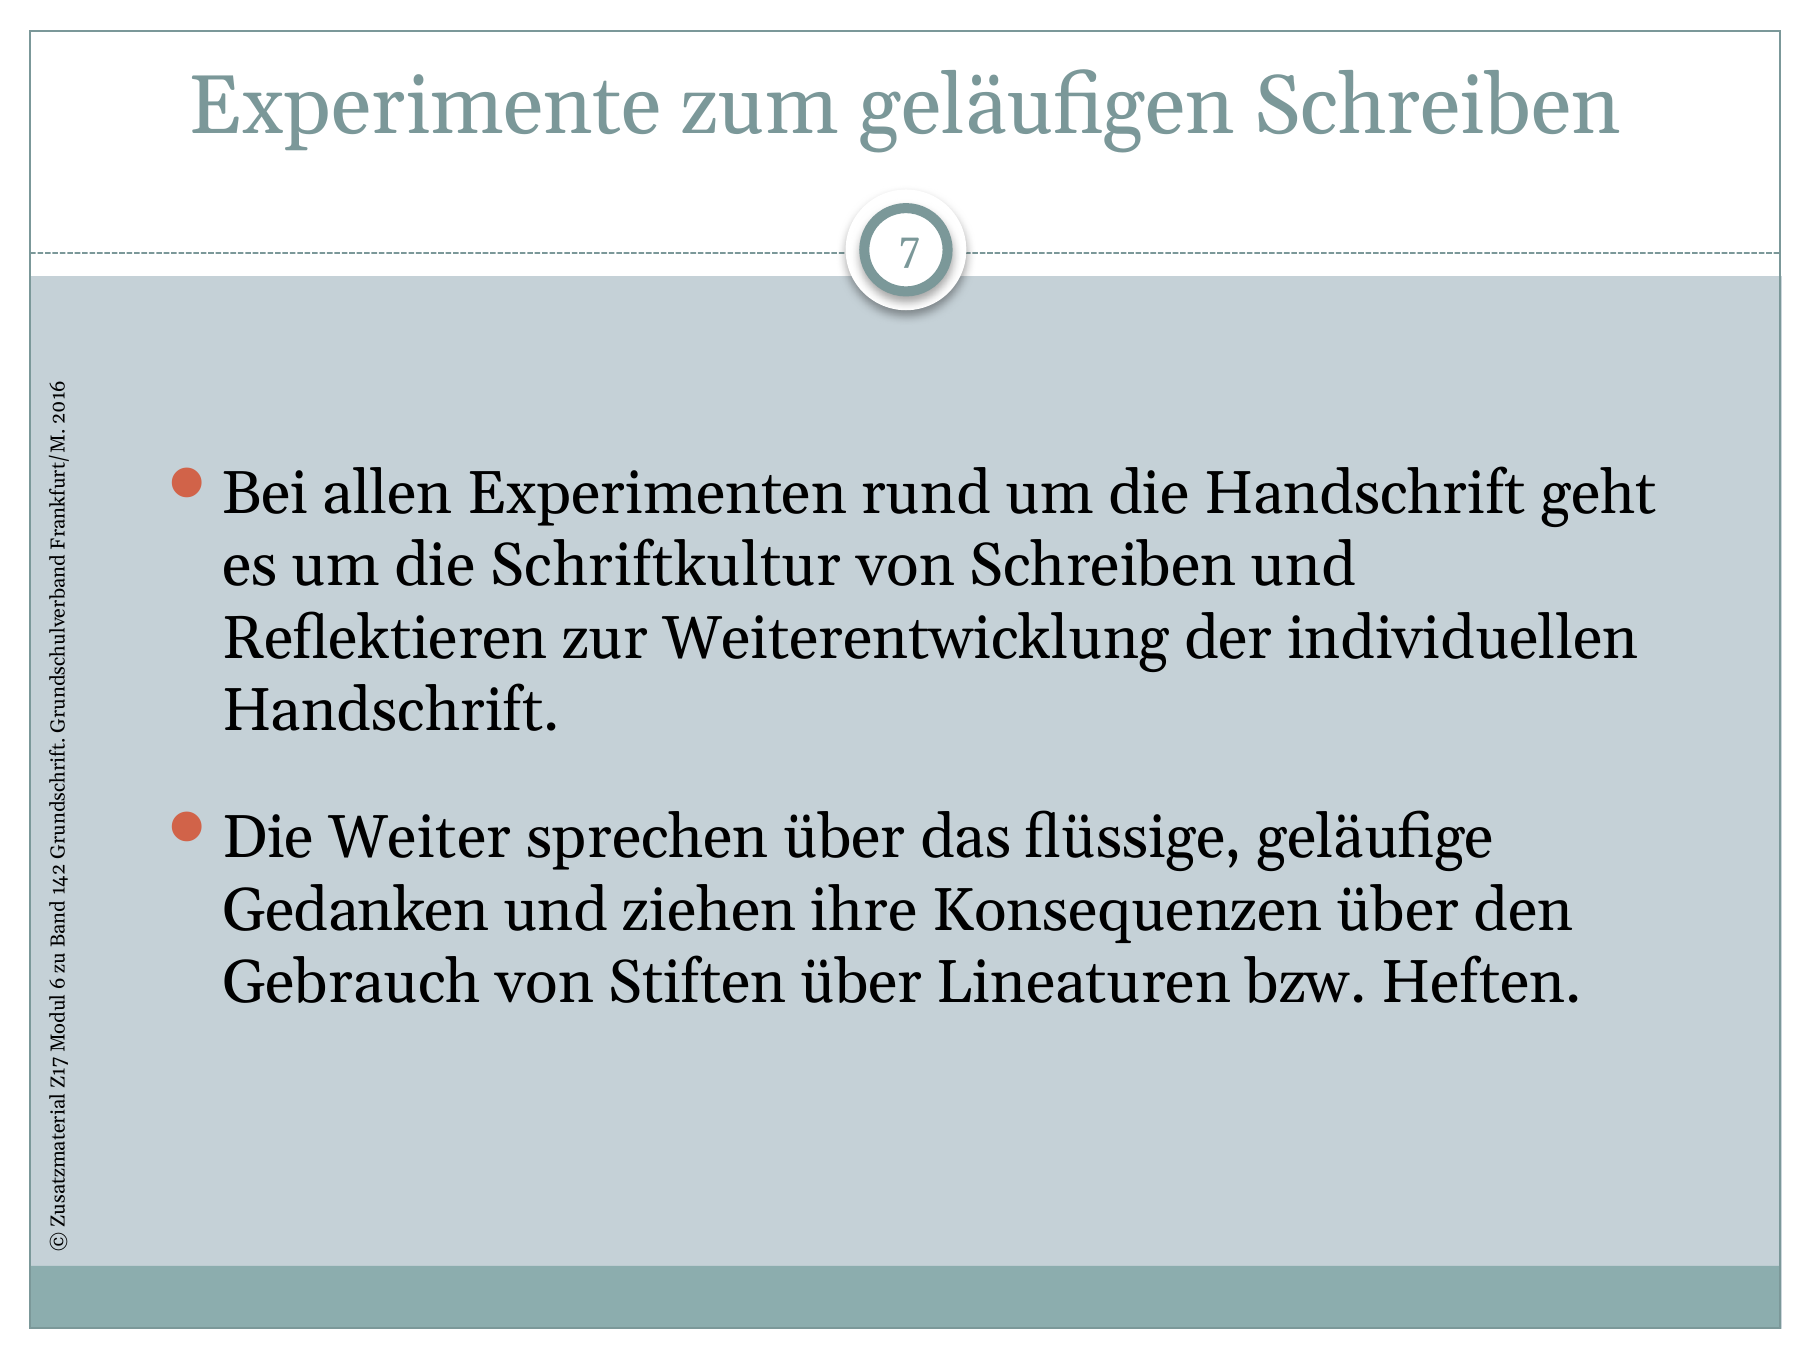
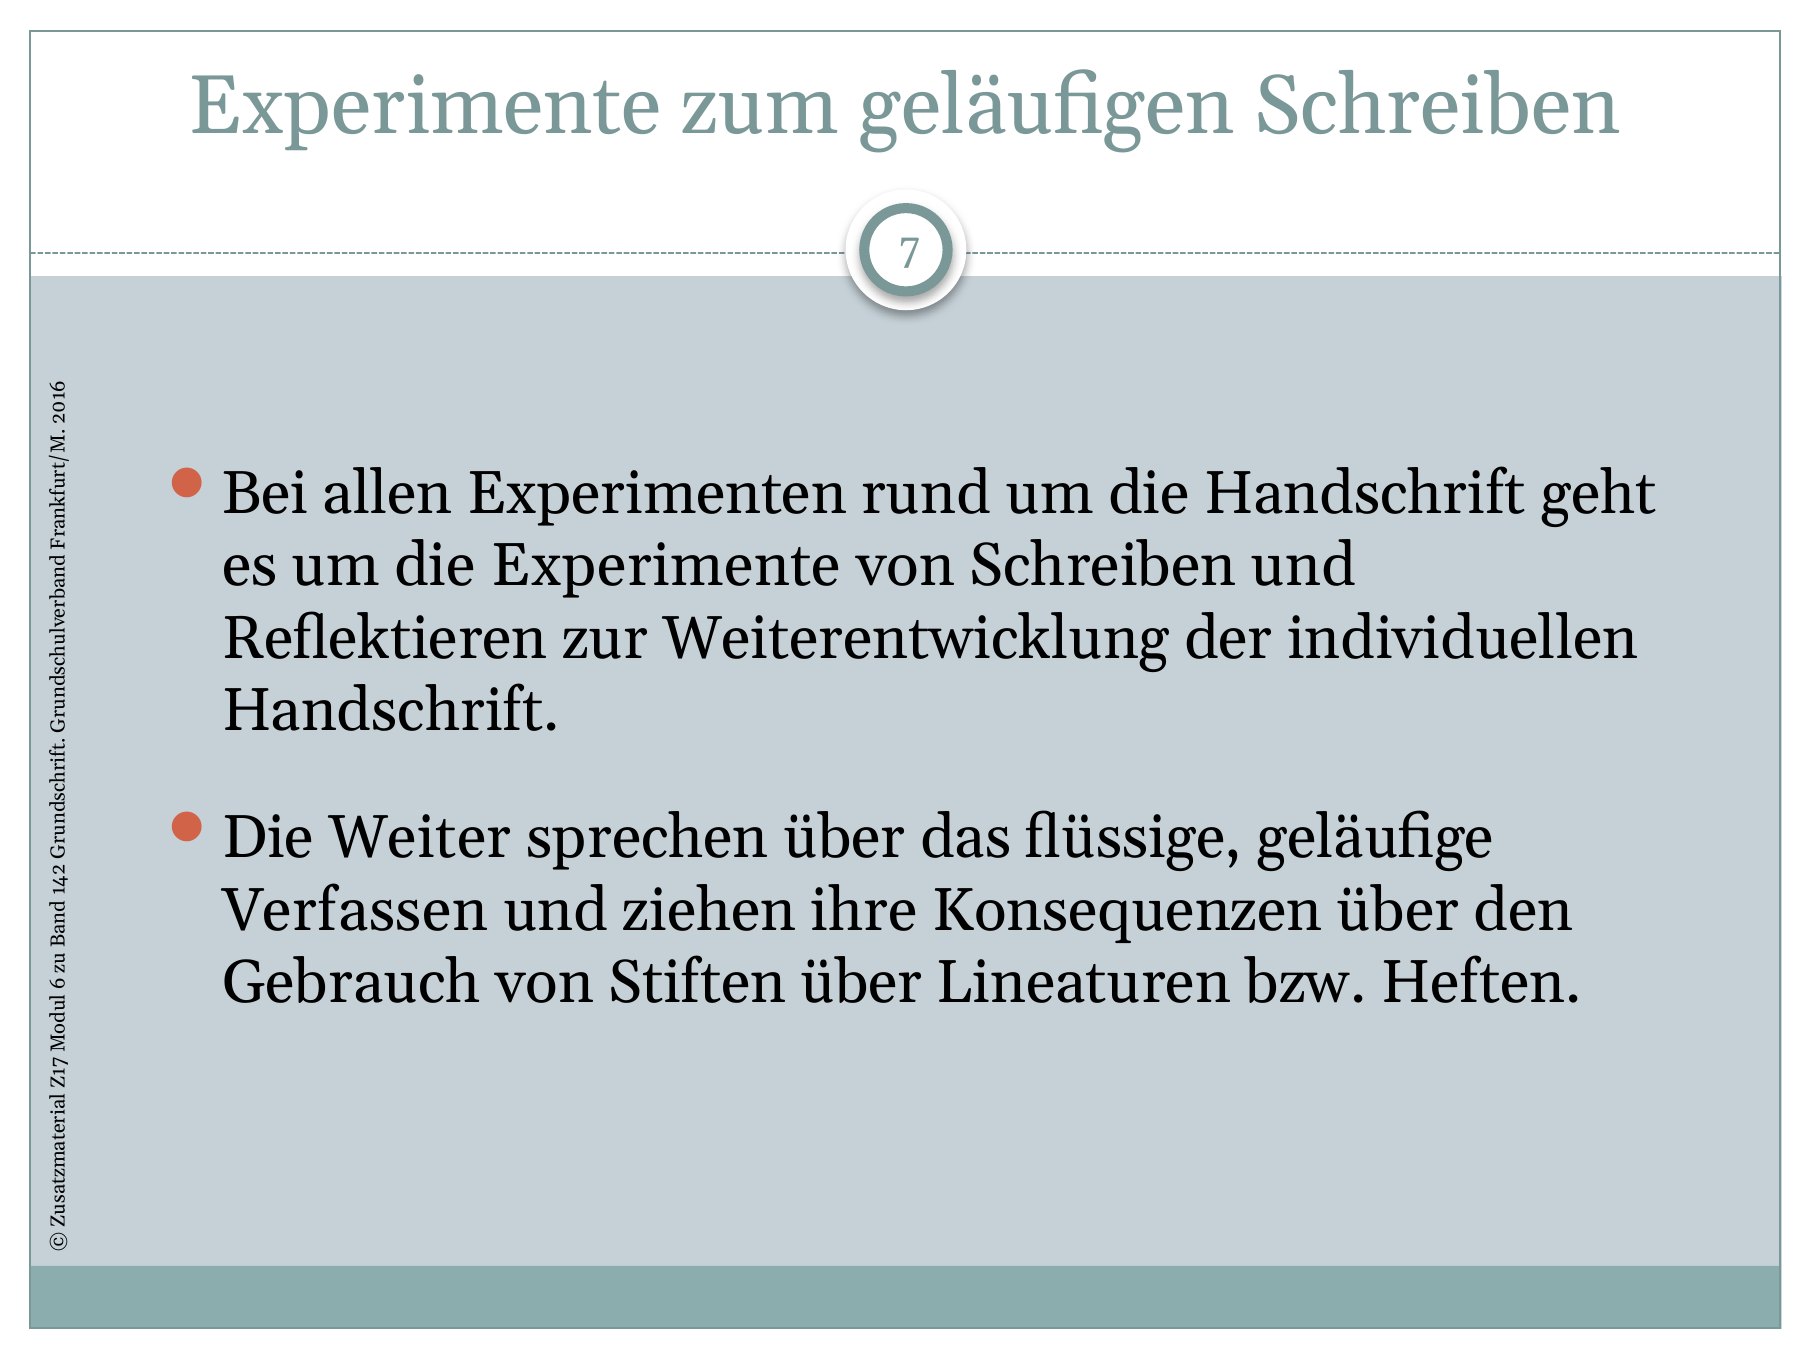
die Schriftkultur: Schriftkultur -> Experimente
Gedanken: Gedanken -> Verfassen
